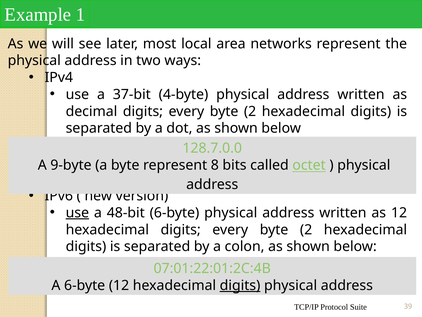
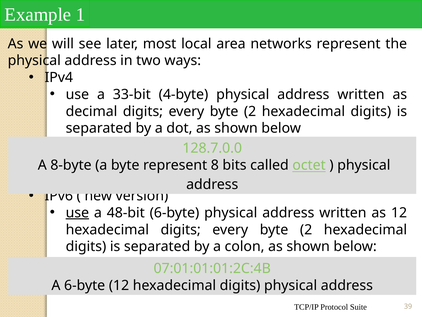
37-bit: 37-bit -> 33-bit
9-byte: 9-byte -> 8-byte
07:01:22:01:2C:4B: 07:01:22:01:2C:4B -> 07:01:01:01:2C:4B
digits at (240, 285) underline: present -> none
